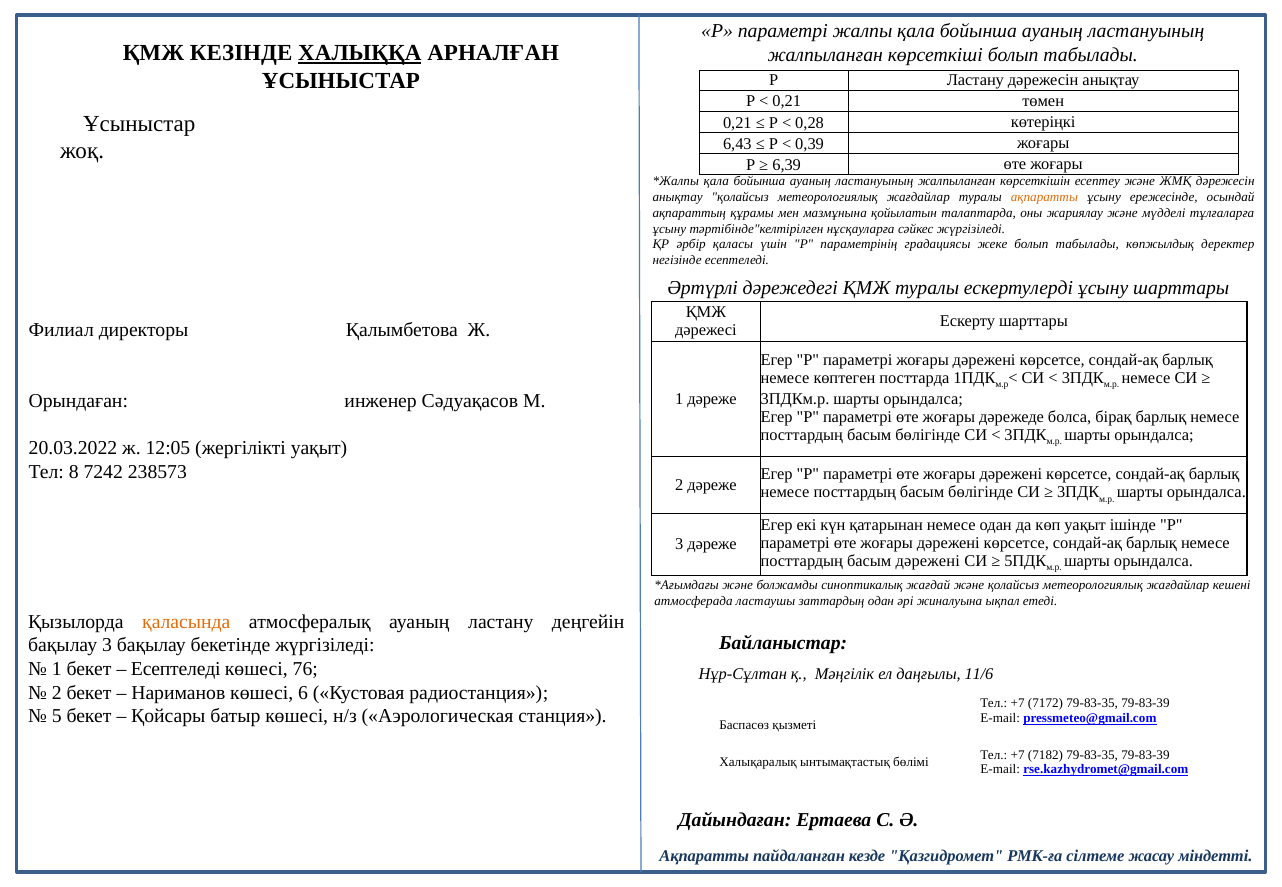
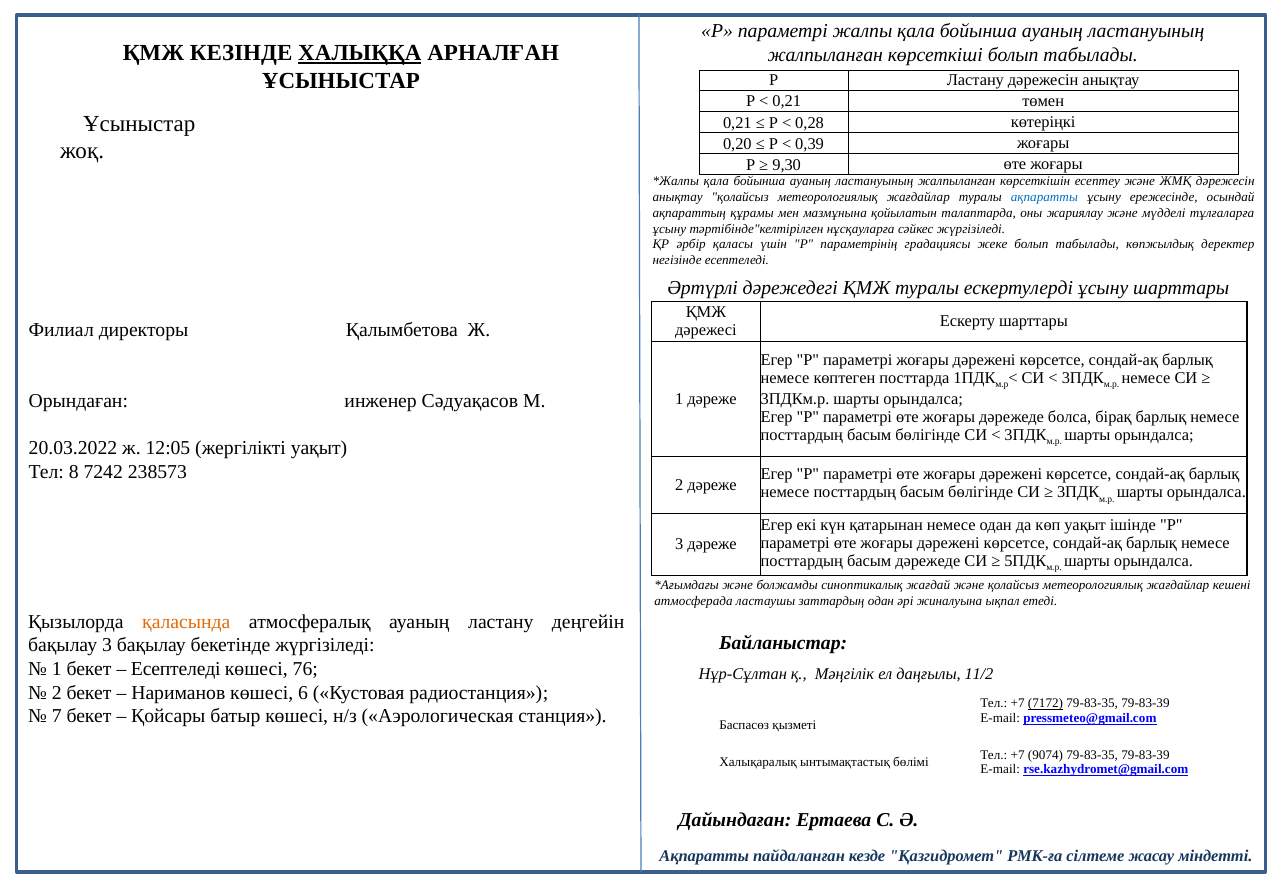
6,43: 6,43 -> 0,20
6,39: 6,39 -> 9,30
ақпаратты at (1044, 197) colour: orange -> blue
басым дәрежені: дәрежені -> дәрежеде
11/6: 11/6 -> 11/2
7172 underline: none -> present
5: 5 -> 7
7182: 7182 -> 9074
